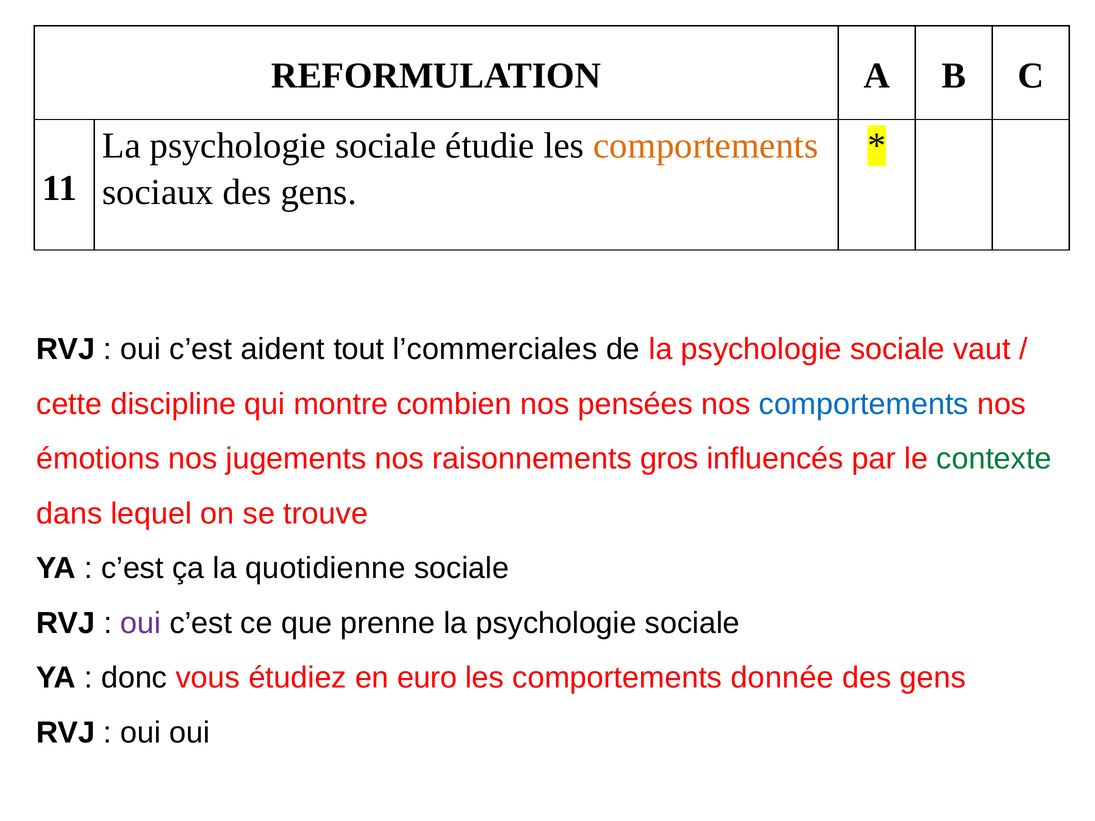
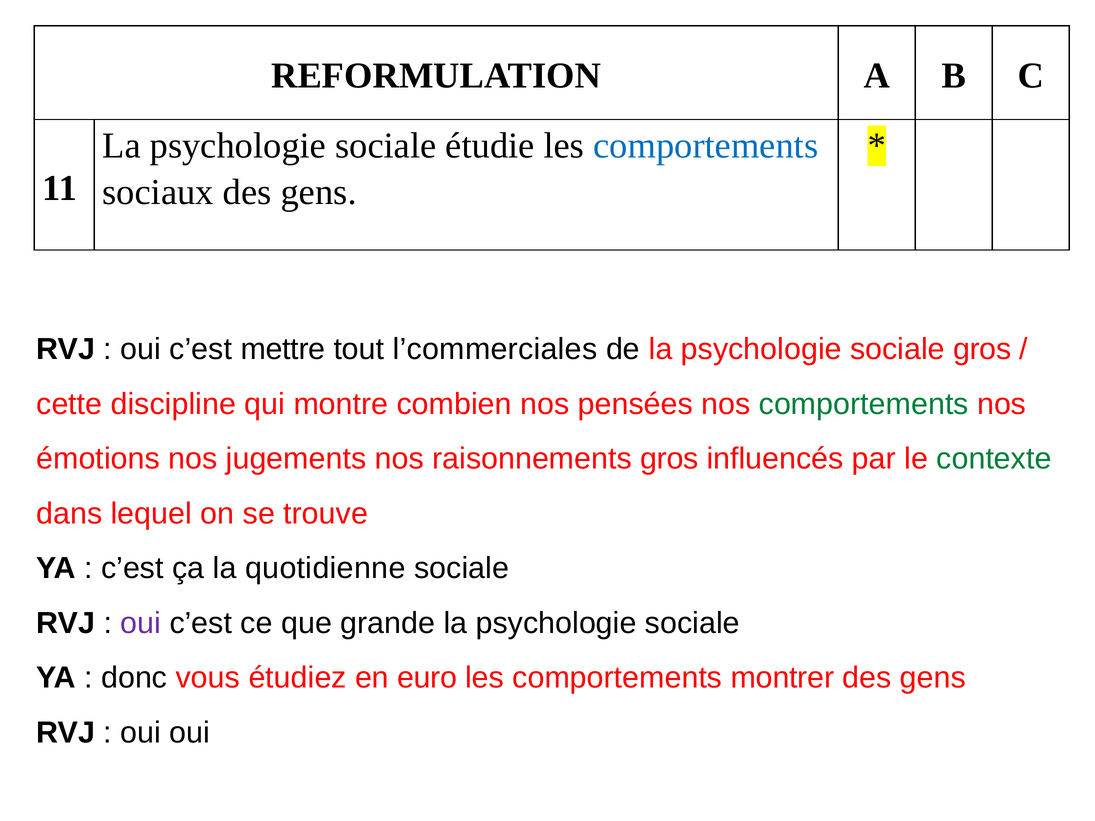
comportements at (706, 146) colour: orange -> blue
aident: aident -> mettre
sociale vaut: vaut -> gros
comportements at (864, 404) colour: blue -> green
prenne: prenne -> grande
donnée: donnée -> montrer
